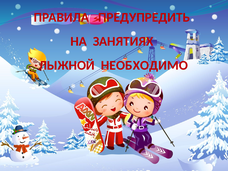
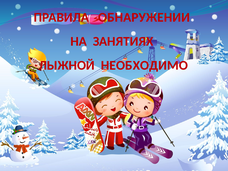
ПРЕДУПРЕДИТЬ: ПРЕДУПРЕДИТЬ -> ОБНАРУЖЕНИИ
